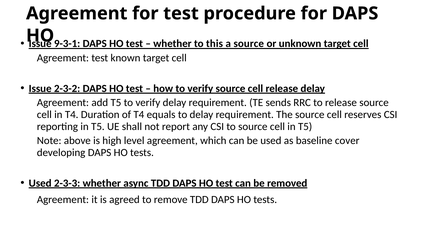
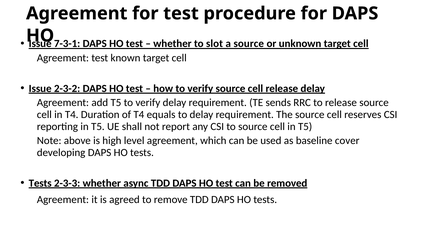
9-3-1: 9-3-1 -> 7-3-1
this: this -> slot
Used at (40, 184): Used -> Tests
